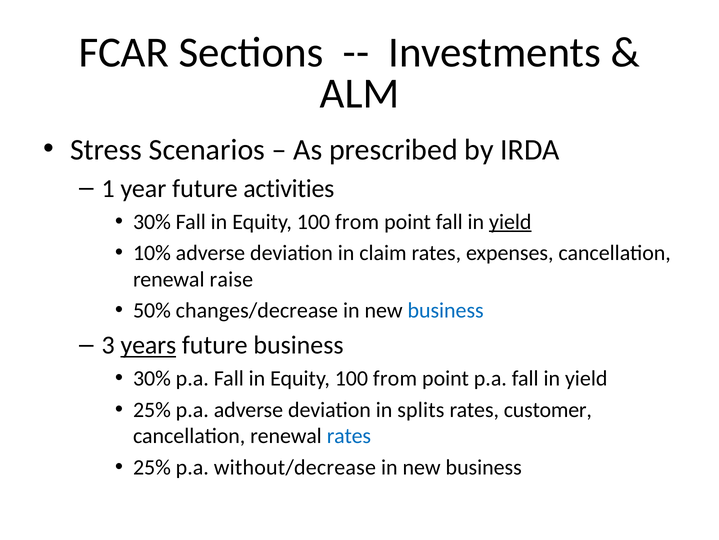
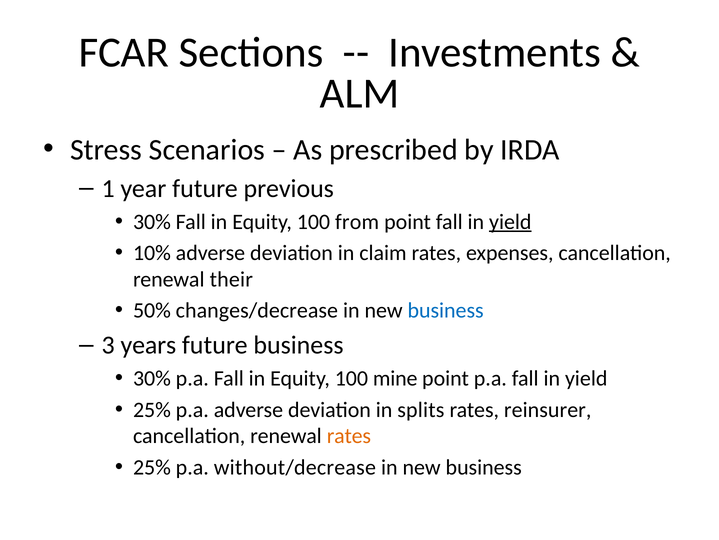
activities: activities -> previous
raise: raise -> their
years underline: present -> none
from at (395, 378): from -> mine
customer: customer -> reinsurer
rates at (349, 436) colour: blue -> orange
